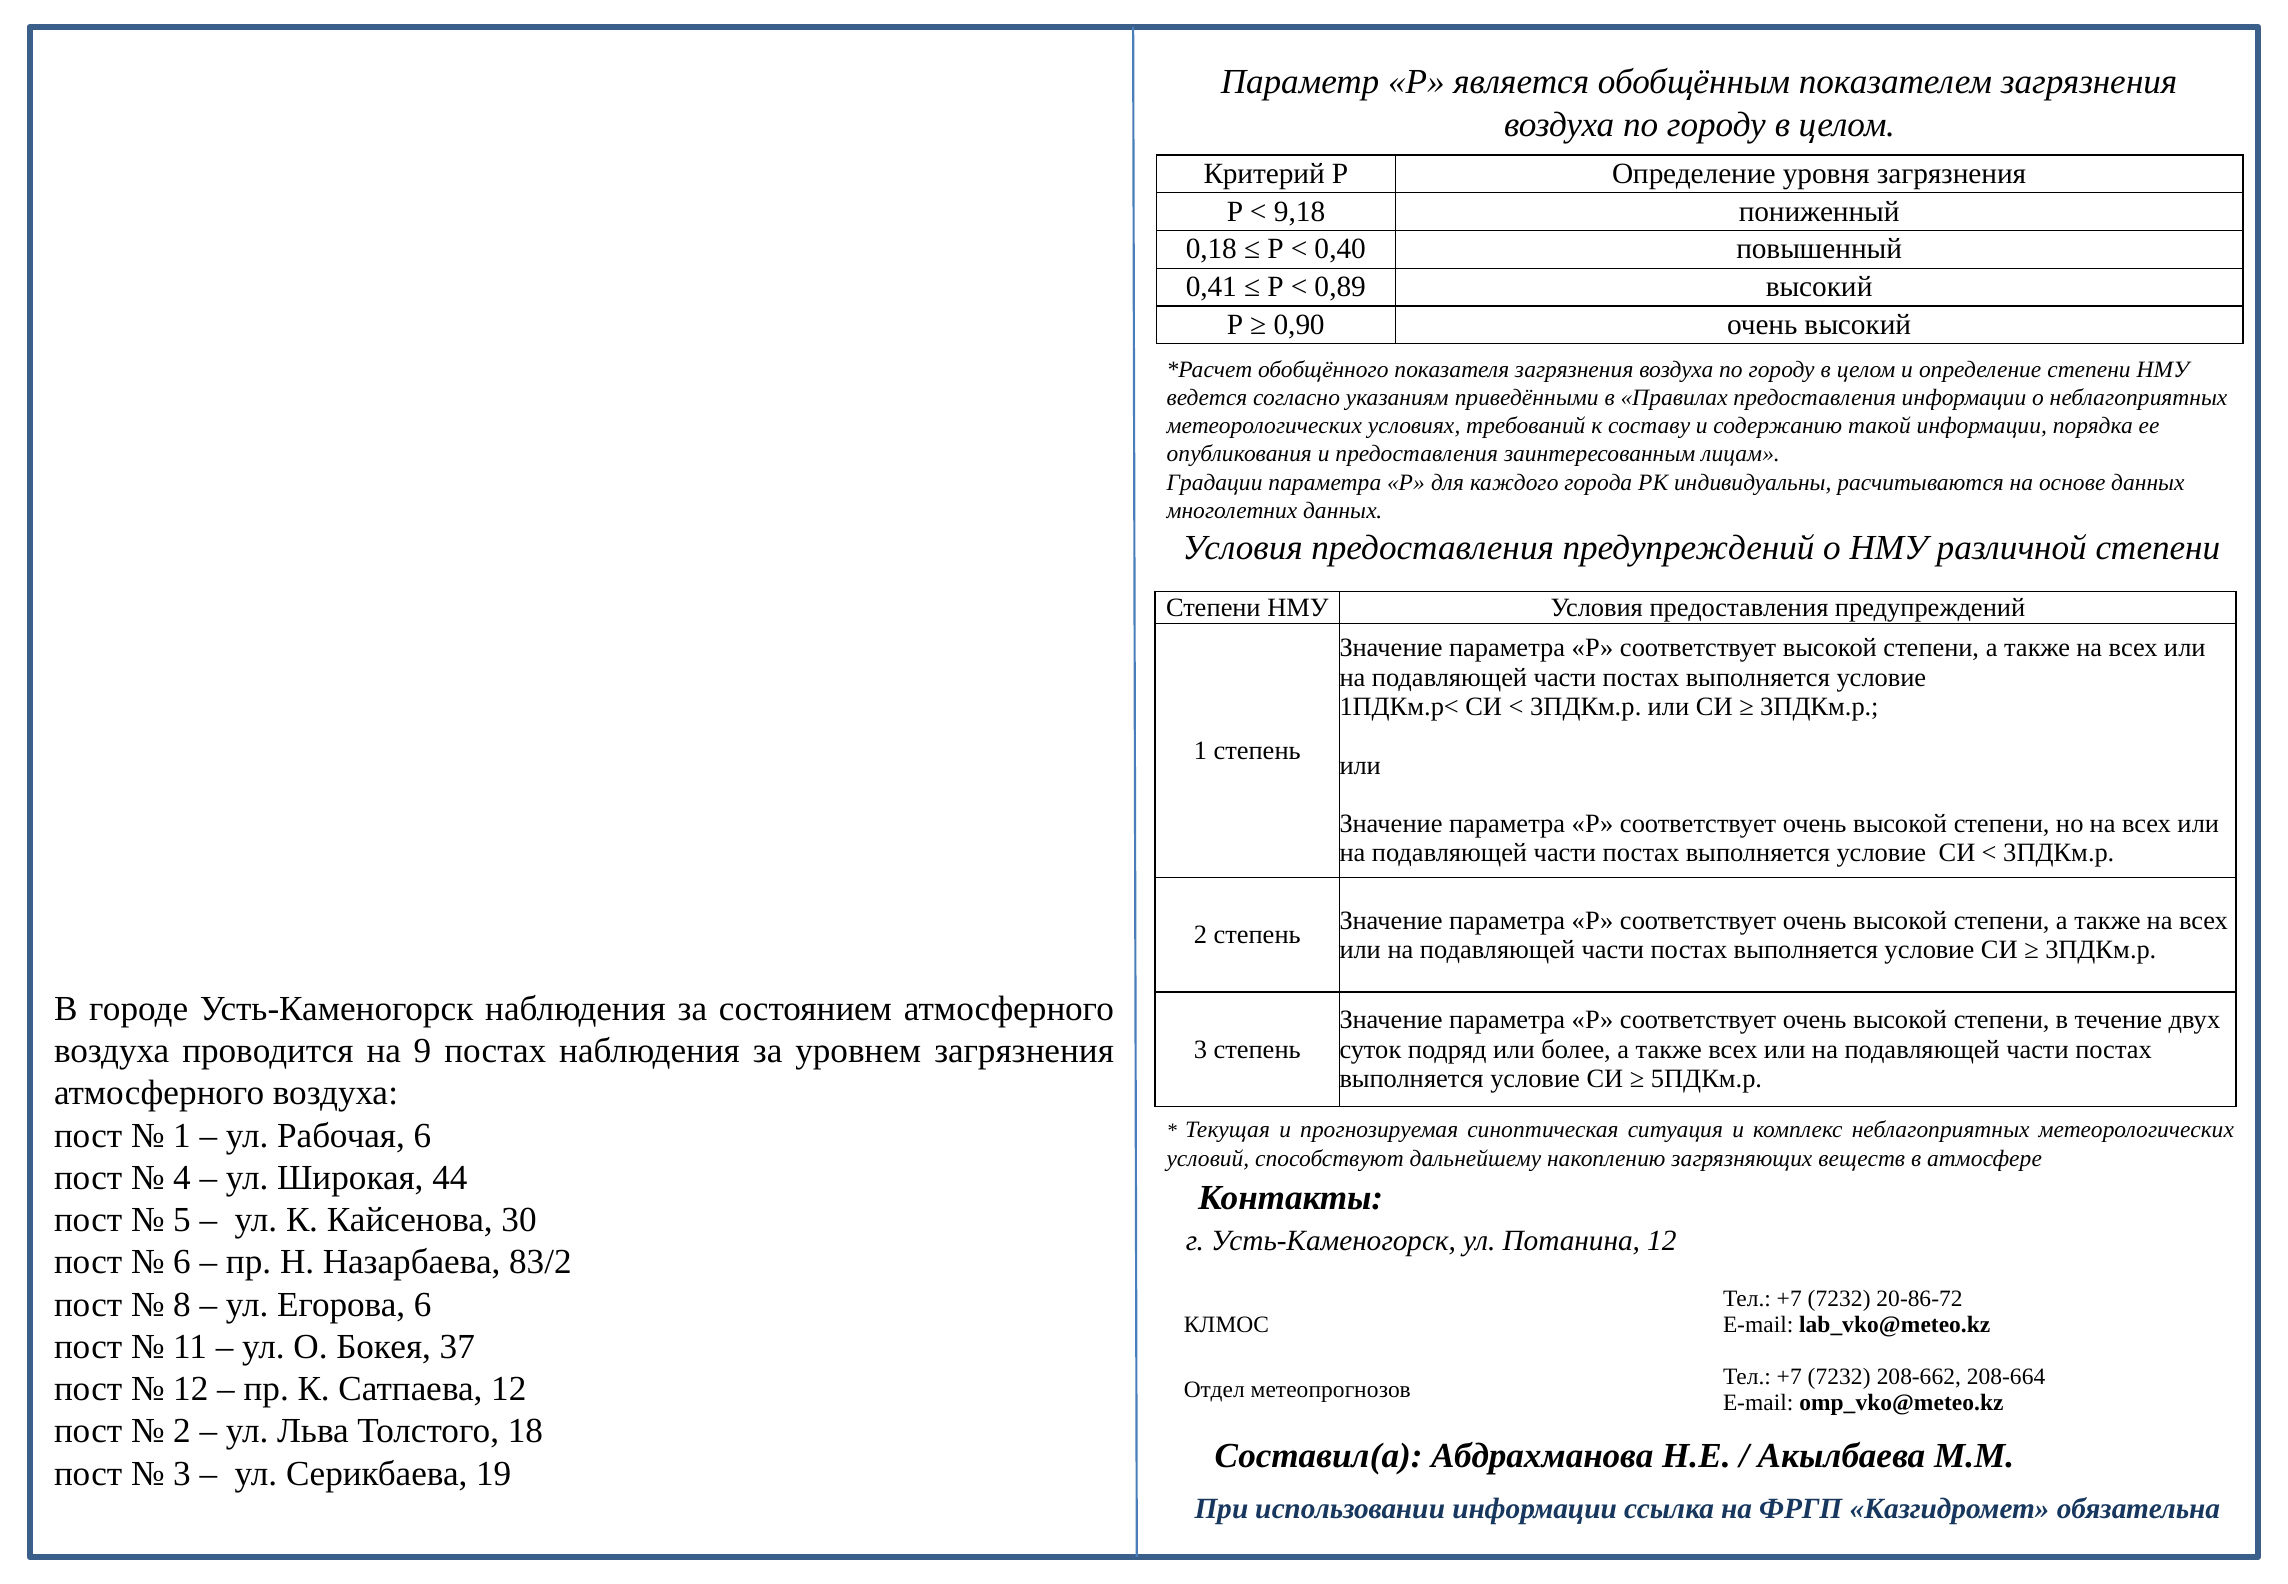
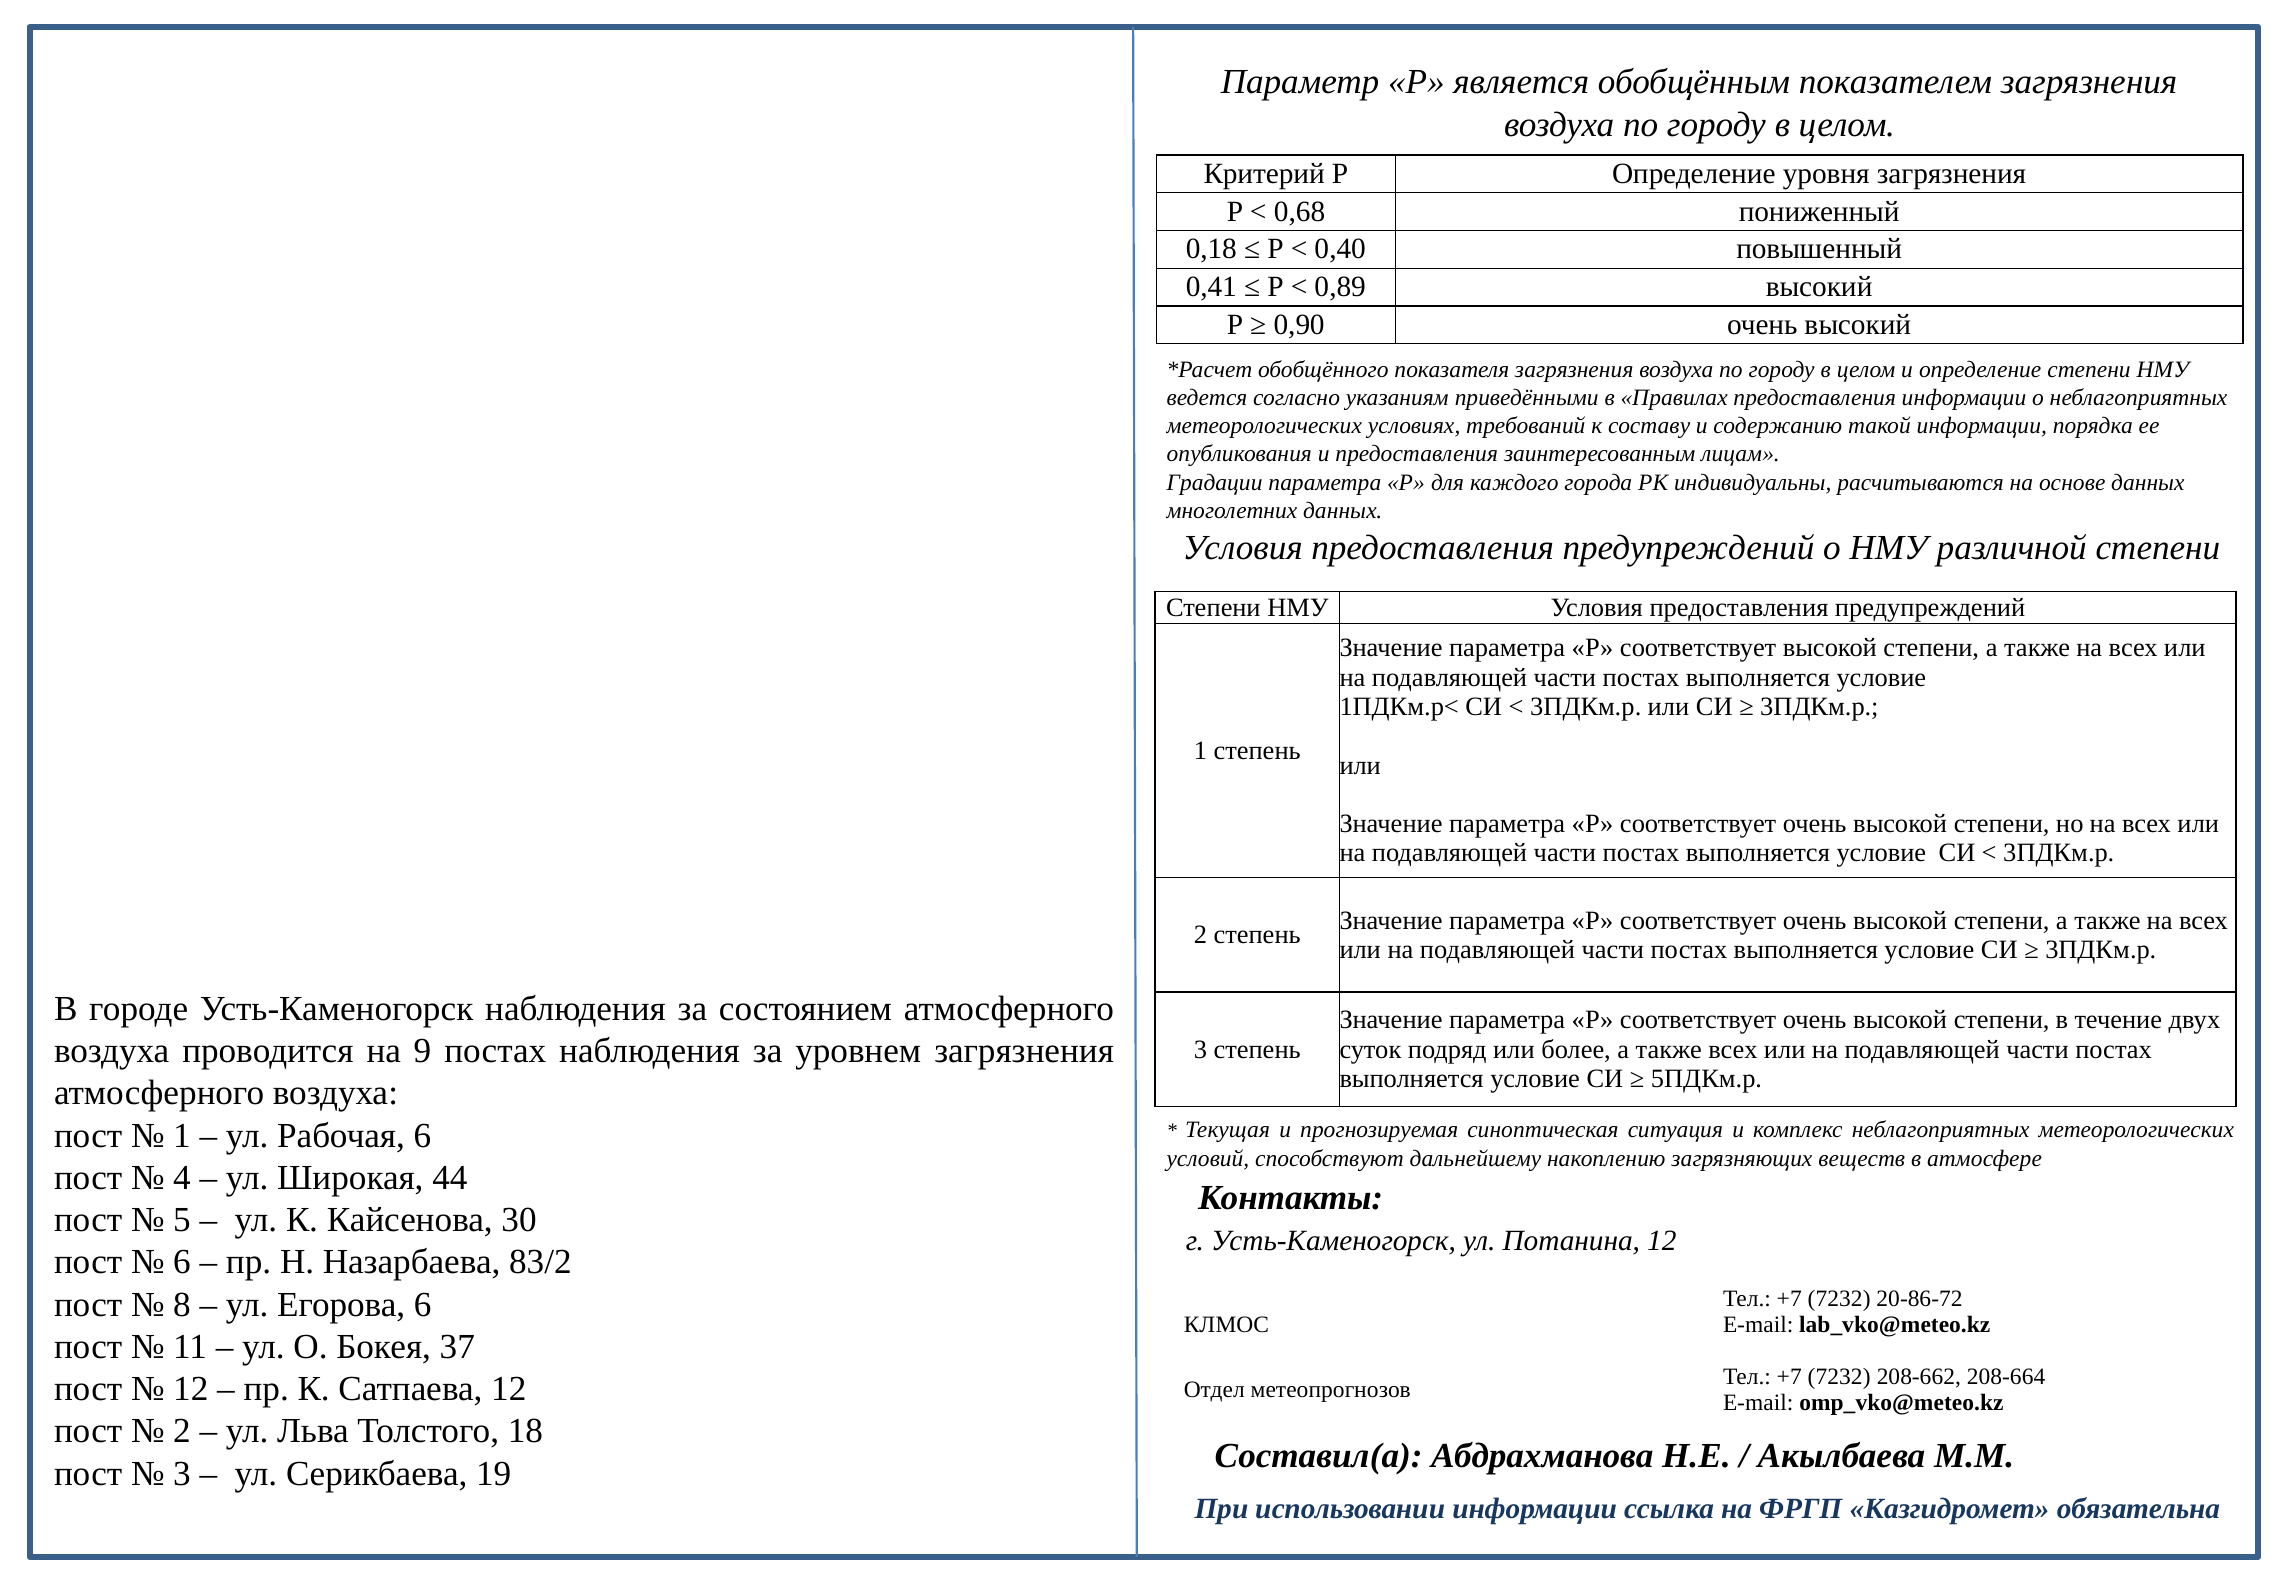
9,18: 9,18 -> 0,68
